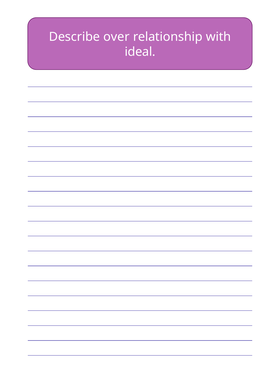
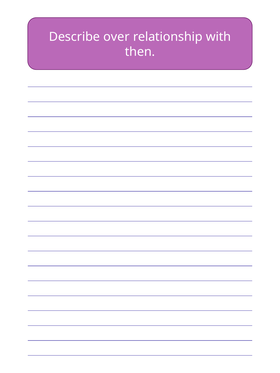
ideal: ideal -> then
